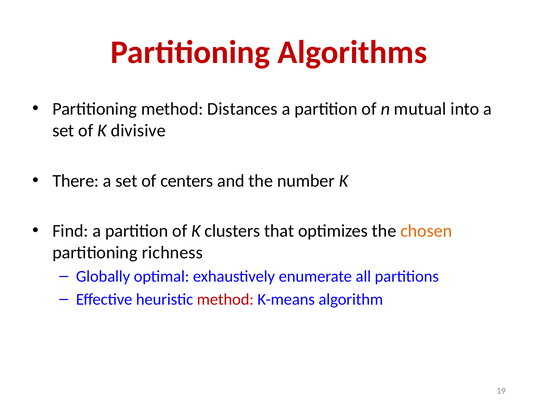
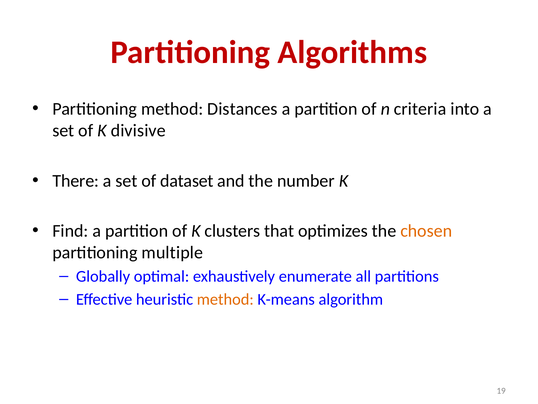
mutual: mutual -> criteria
centers: centers -> dataset
richness: richness -> multiple
method at (225, 299) colour: red -> orange
